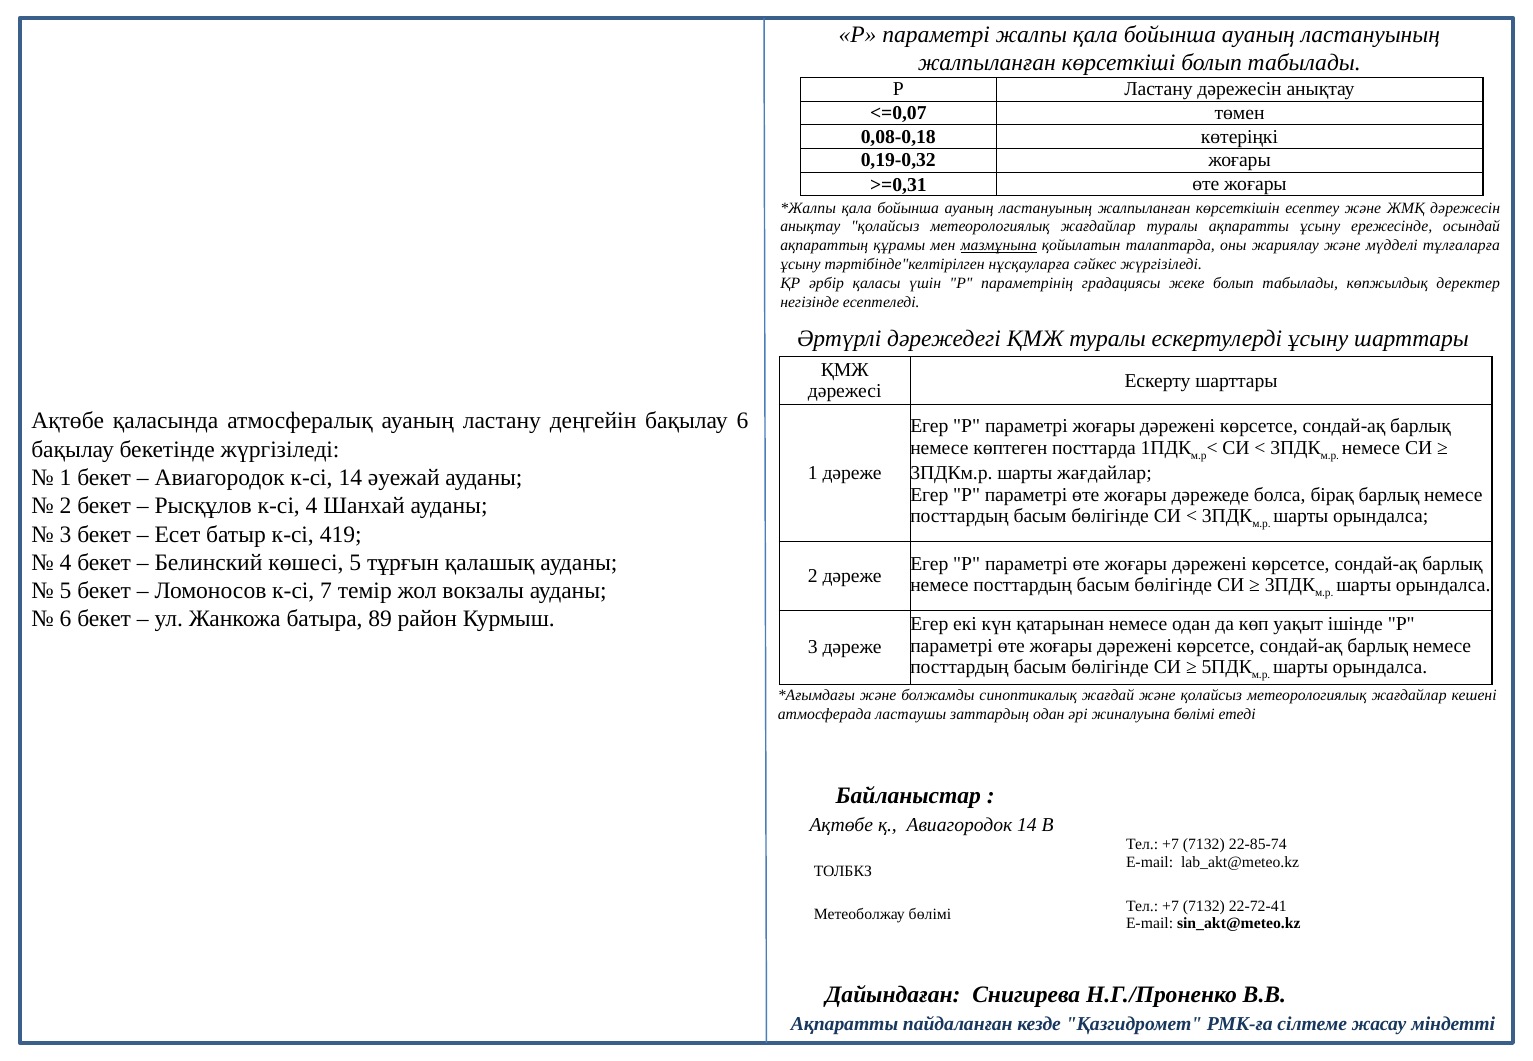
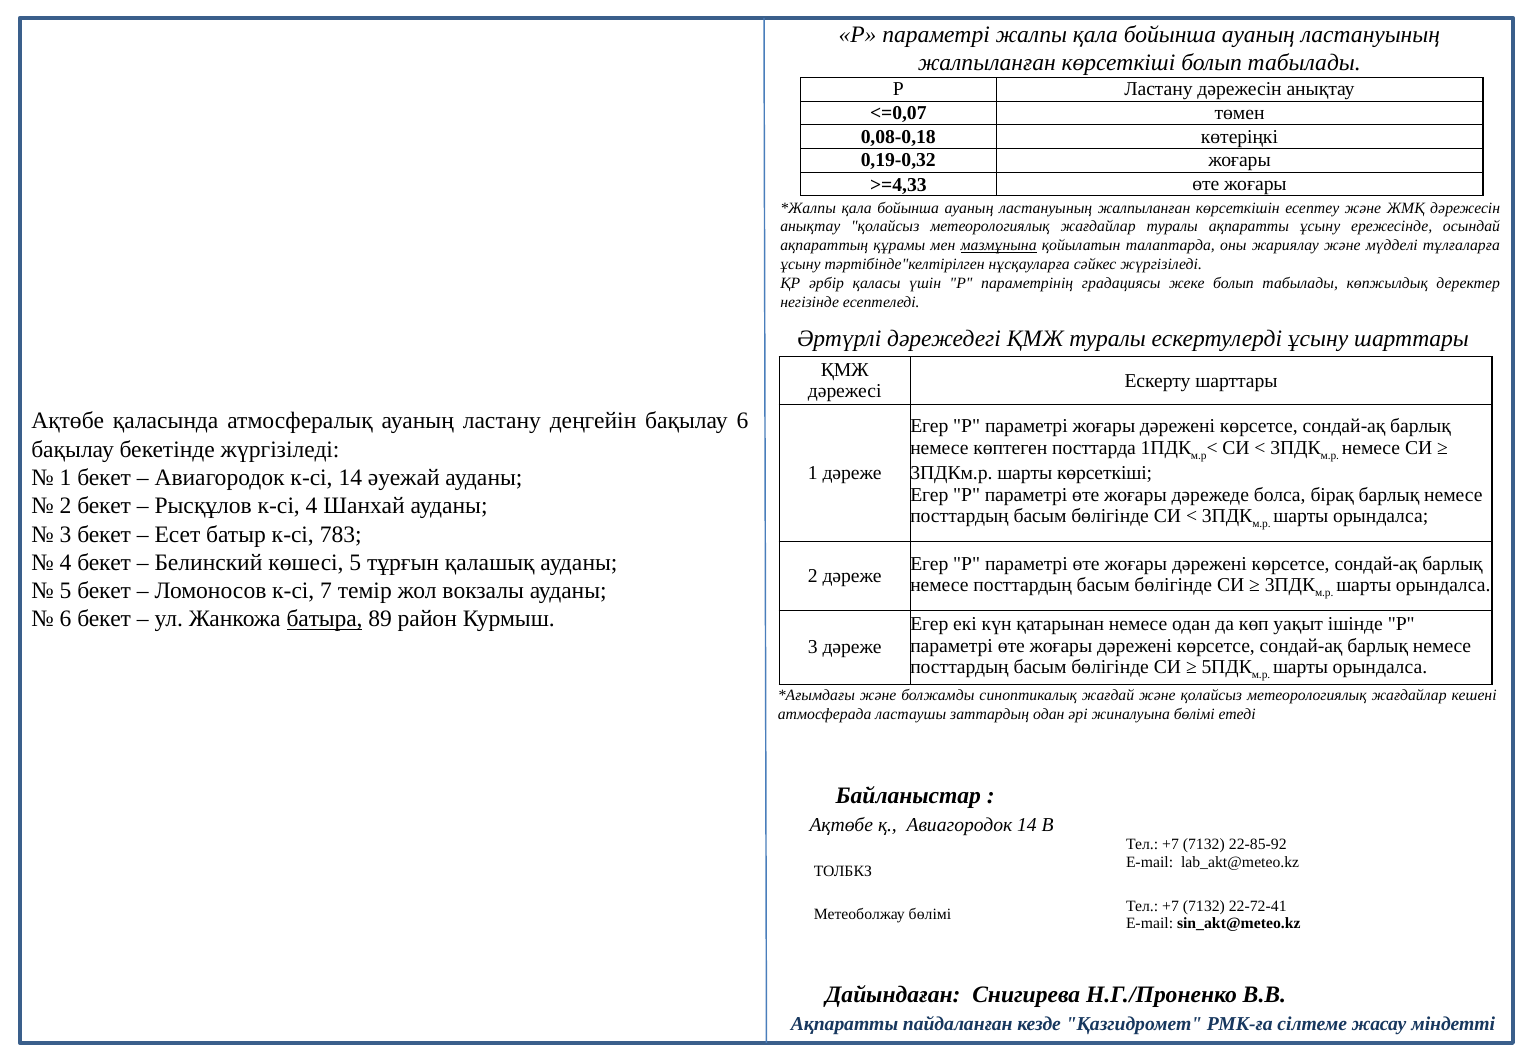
>=0,31: >=0,31 -> >=4,33
шарты жағдайлар: жағдайлар -> көрсеткіші
419: 419 -> 783
батыра underline: none -> present
22-85-74: 22-85-74 -> 22-85-92
